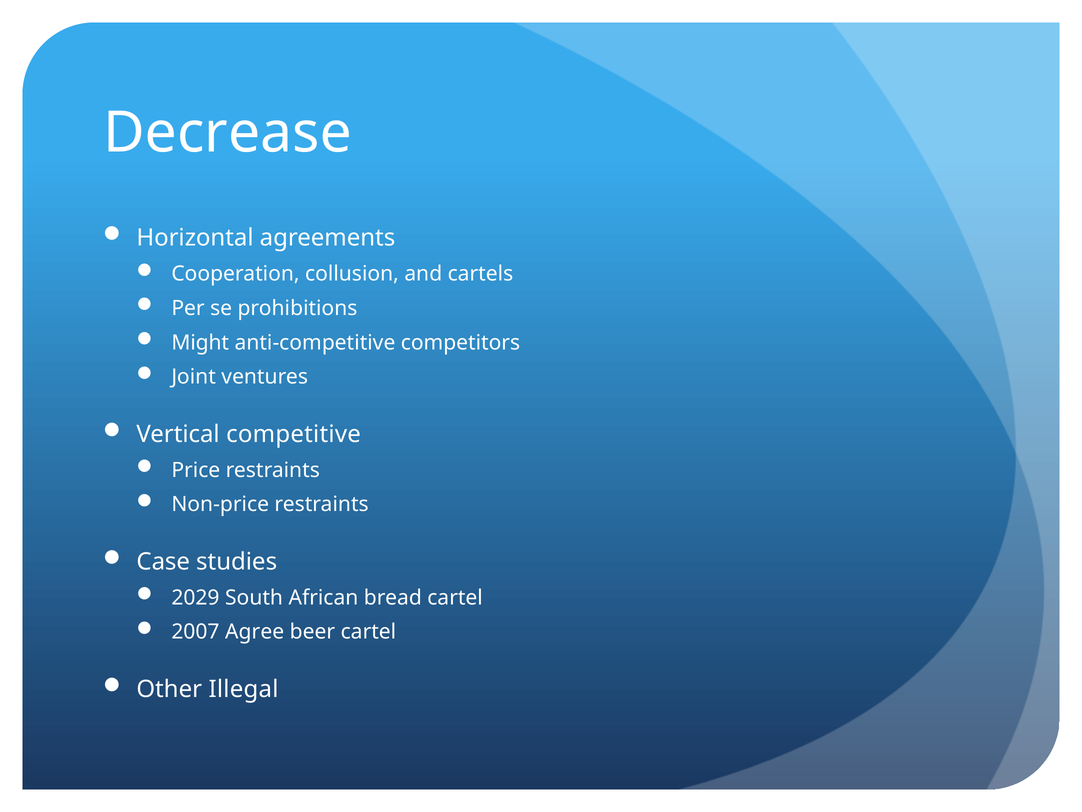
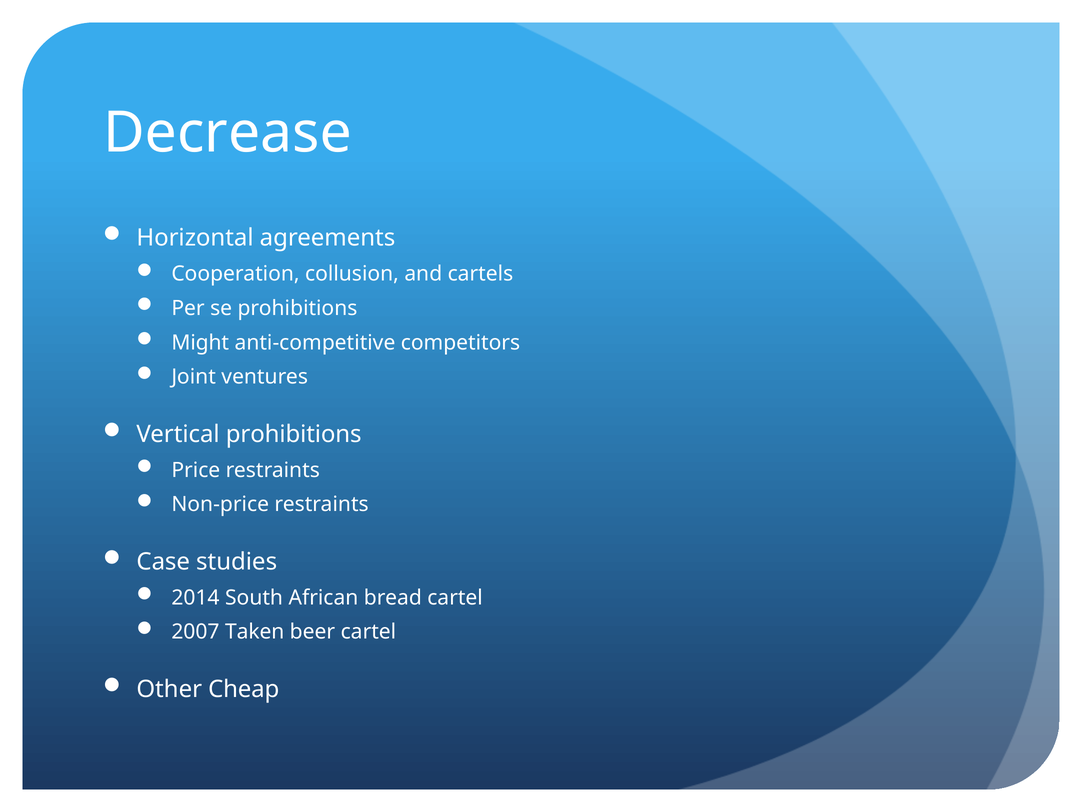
Vertical competitive: competitive -> prohibitions
2029: 2029 -> 2014
Agree: Agree -> Taken
Illegal: Illegal -> Cheap
